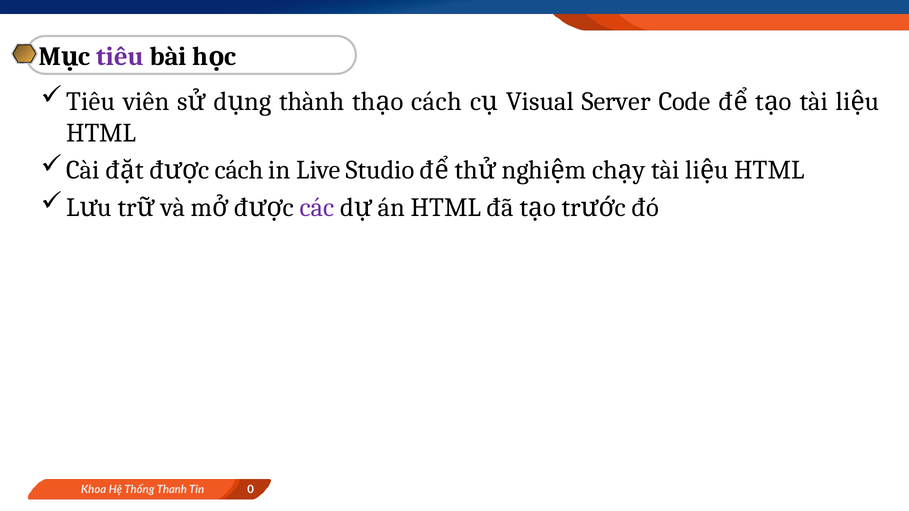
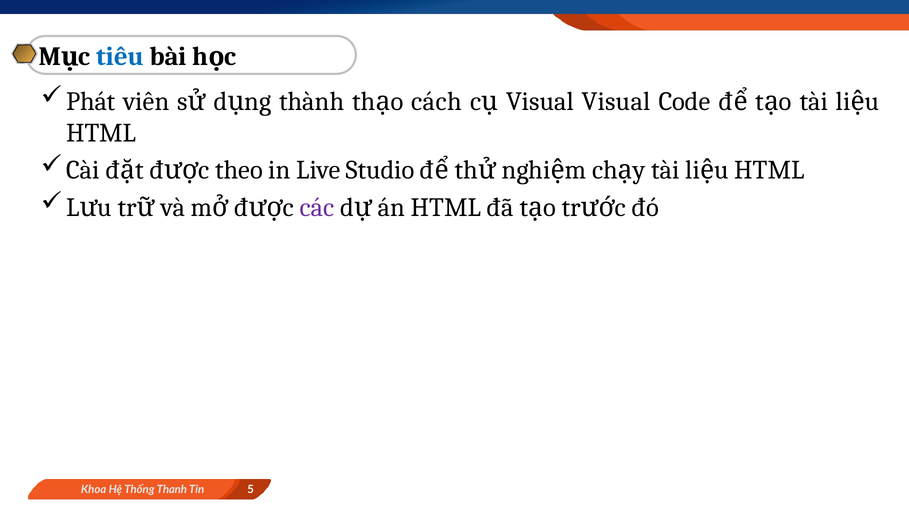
tiêu at (120, 57) colour: purple -> blue
Tiêu at (91, 101): Tiêu -> Phát
Visual Server: Server -> Visual
cách at (239, 170): cách -> theo
0: 0 -> 5
